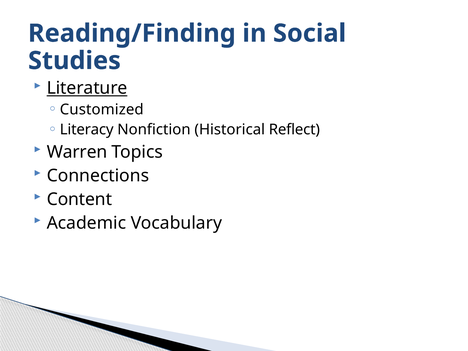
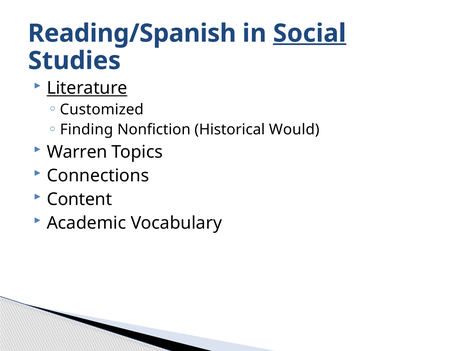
Reading/Finding: Reading/Finding -> Reading/Spanish
Social underline: none -> present
Literacy: Literacy -> Finding
Reflect: Reflect -> Would
